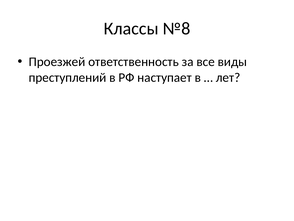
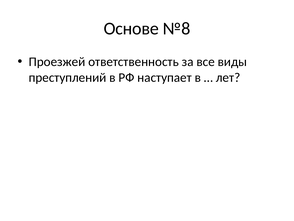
Классы: Классы -> Основе
